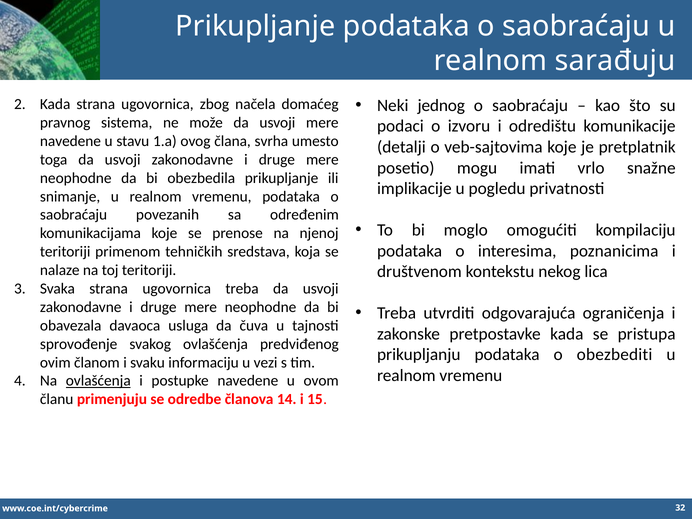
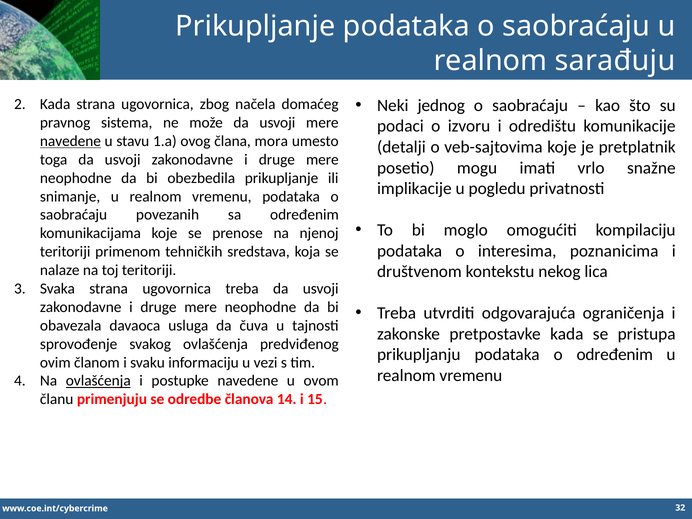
navedene at (70, 141) underline: none -> present
svrha: svrha -> mora
o obezbediti: obezbediti -> određenim
